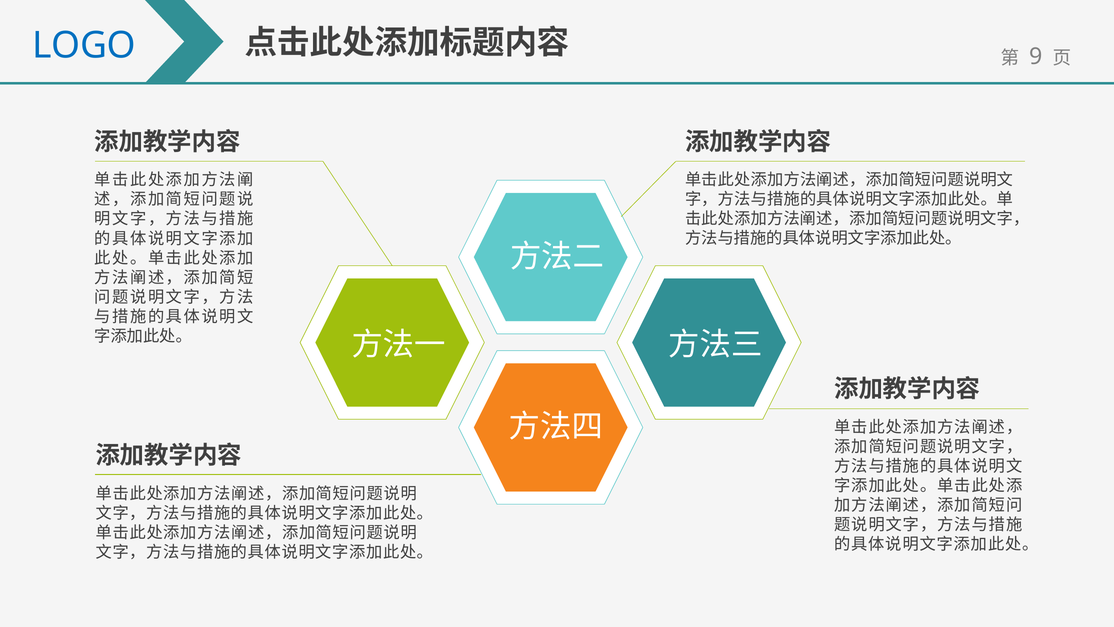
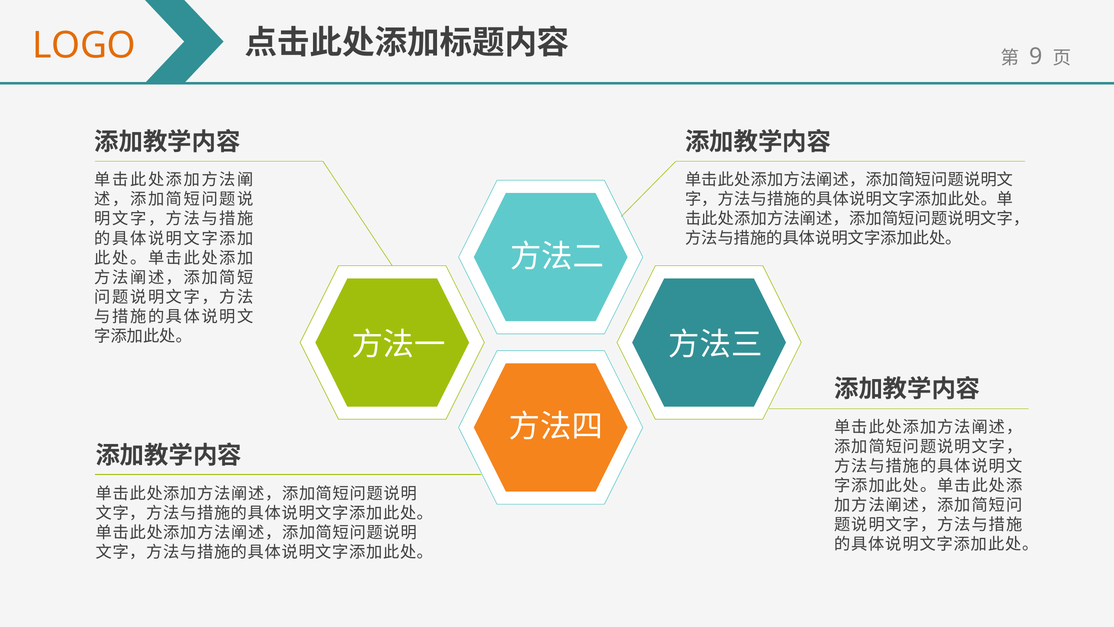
LOGO colour: blue -> orange
